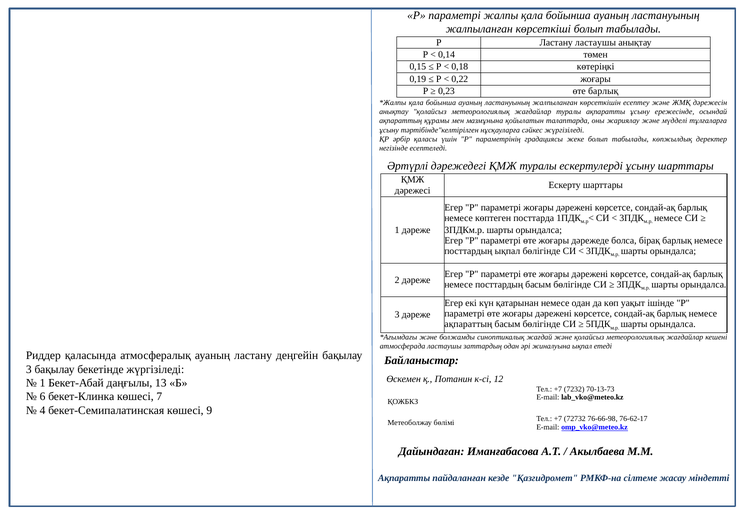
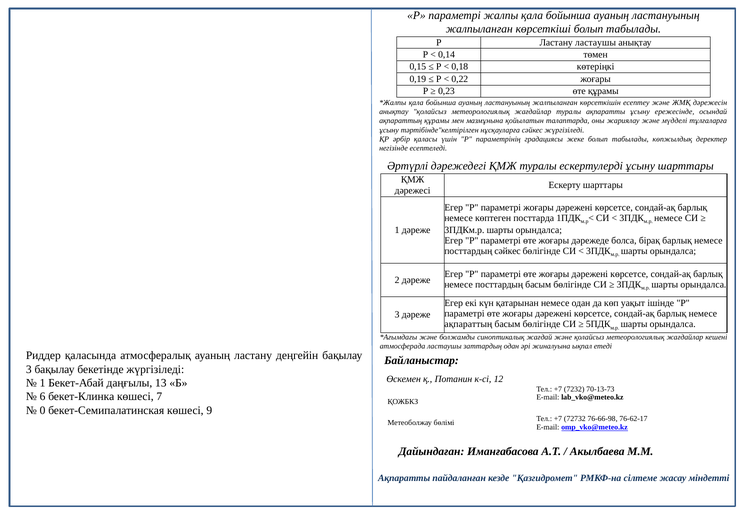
өте барлық: барлық -> құрамы
посттардың ықпал: ықпал -> сәйкес
4: 4 -> 0
